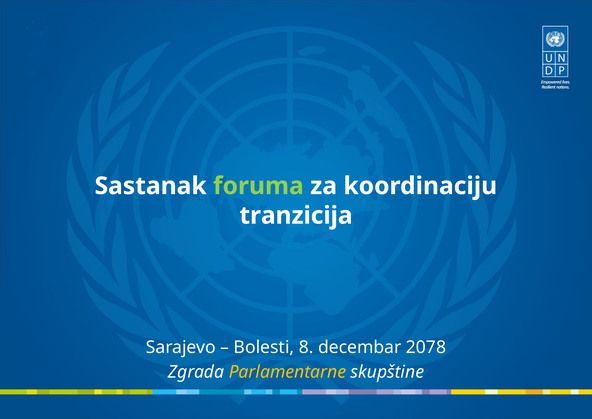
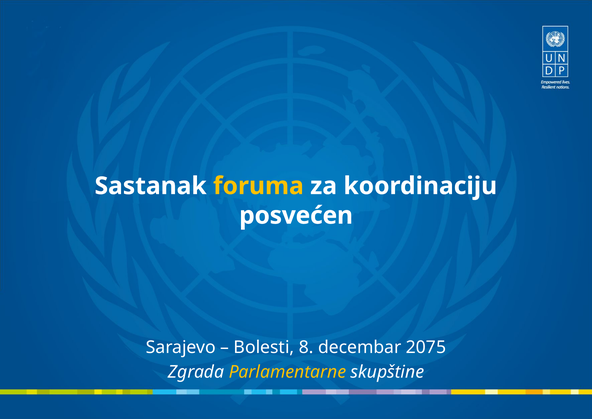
foruma colour: light green -> yellow
tranzicija: tranzicija -> posvećen
2078: 2078 -> 2075
